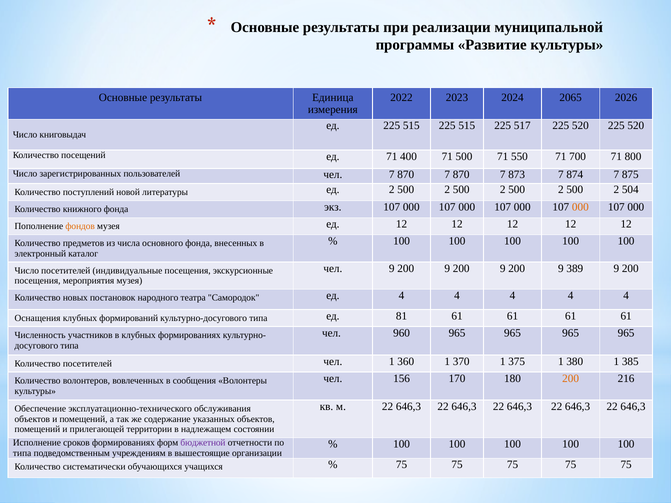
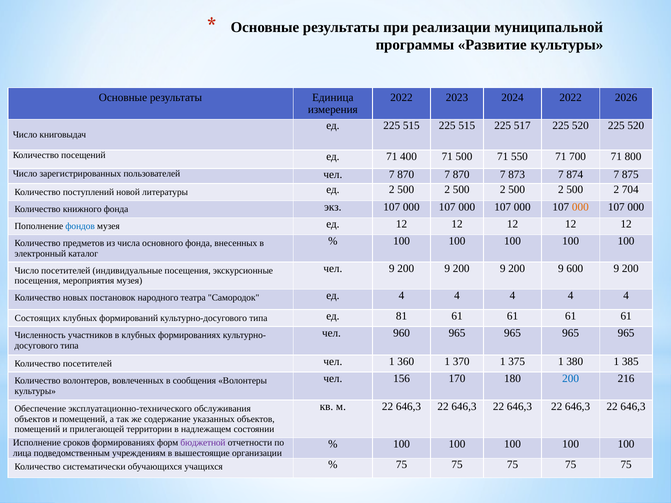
2024 2065: 2065 -> 2022
504: 504 -> 704
фондов colour: orange -> blue
389: 389 -> 600
Оснащения: Оснащения -> Состоящих
200 at (571, 379) colour: orange -> blue
типа at (22, 453): типа -> лица
